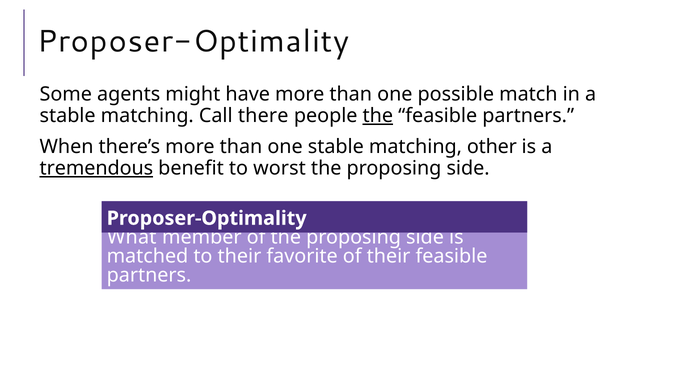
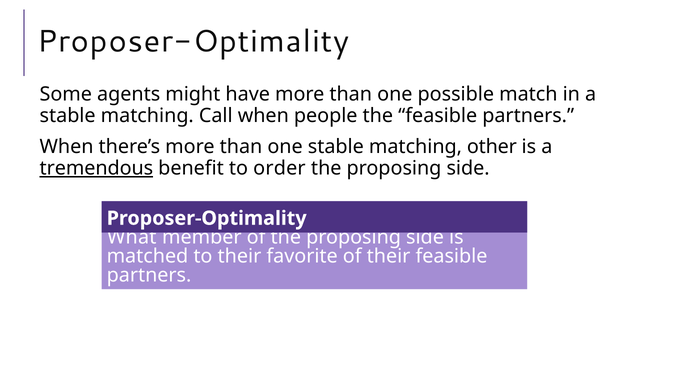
Call there: there -> when
the at (378, 116) underline: present -> none
worst: worst -> order
